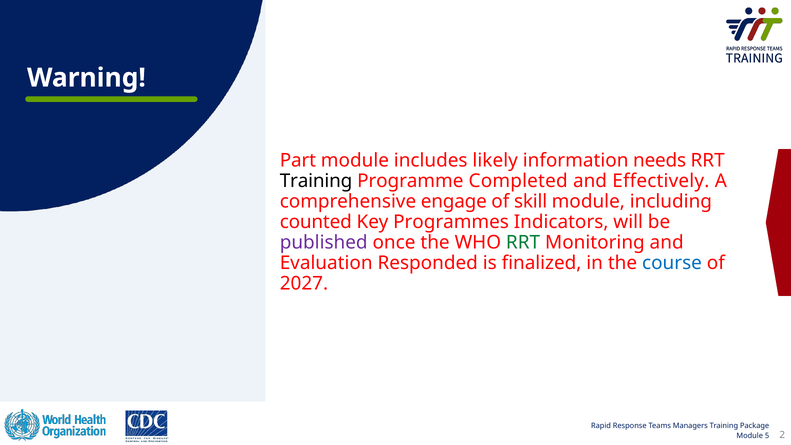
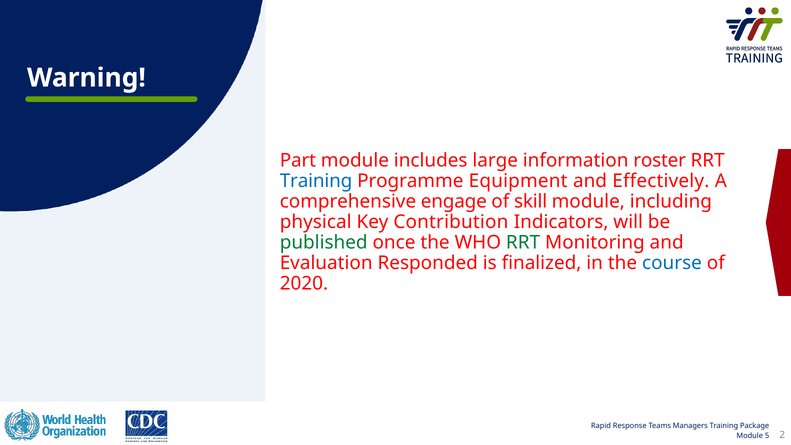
likely: likely -> large
needs: needs -> roster
Training at (316, 181) colour: black -> blue
Completed: Completed -> Equipment
counted: counted -> physical
Programmes: Programmes -> Contribution
published colour: purple -> green
2027: 2027 -> 2020
